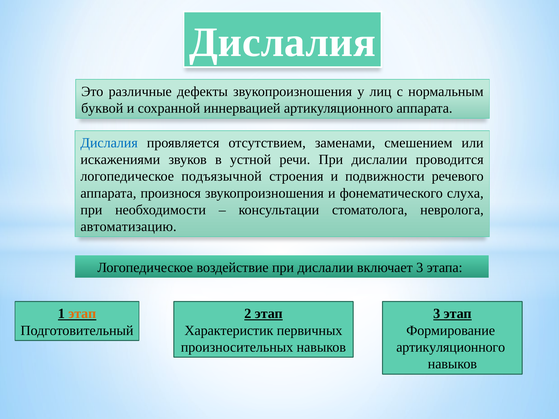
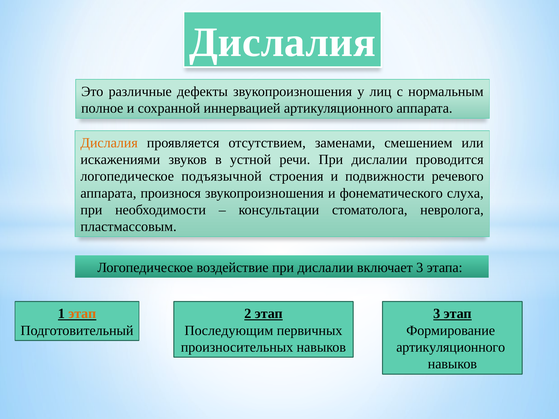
буквой: буквой -> полное
Дислалия at (109, 143) colour: blue -> orange
автоматизацию: автоматизацию -> пластмассовым
Характеристик: Характеристик -> Последующим
